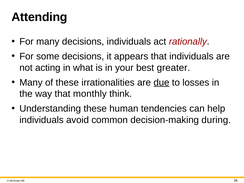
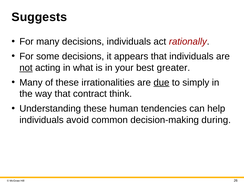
Attending: Attending -> Suggests
not underline: none -> present
losses: losses -> simply
monthly: monthly -> contract
